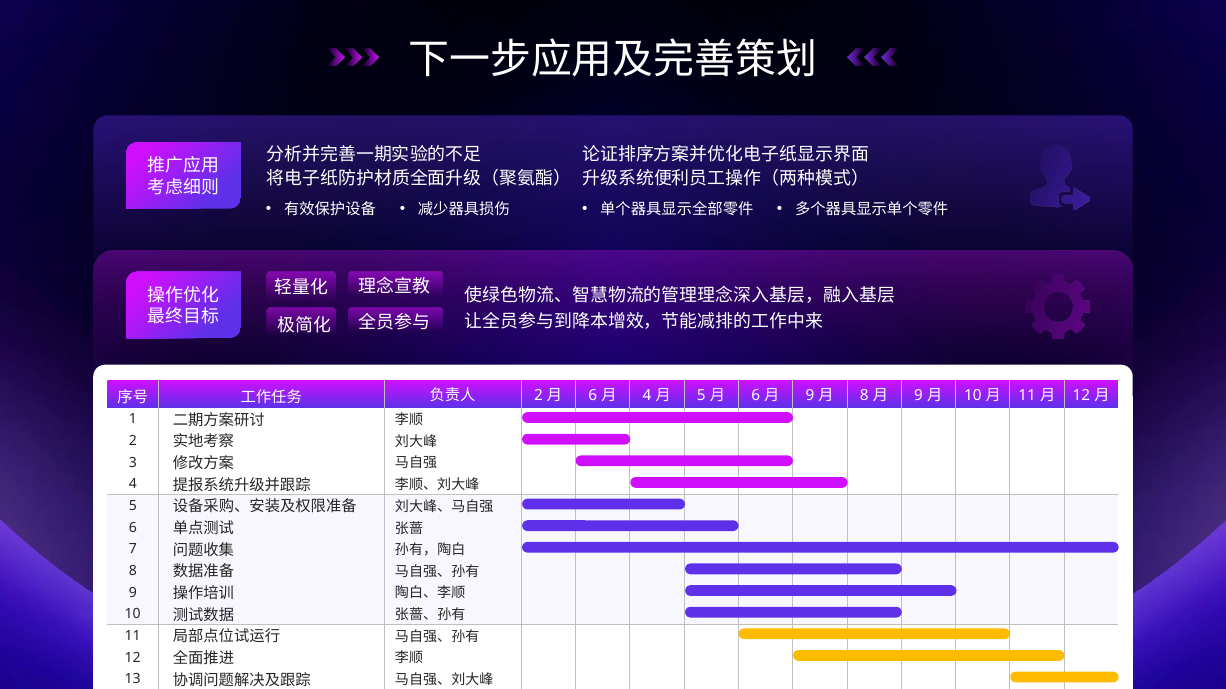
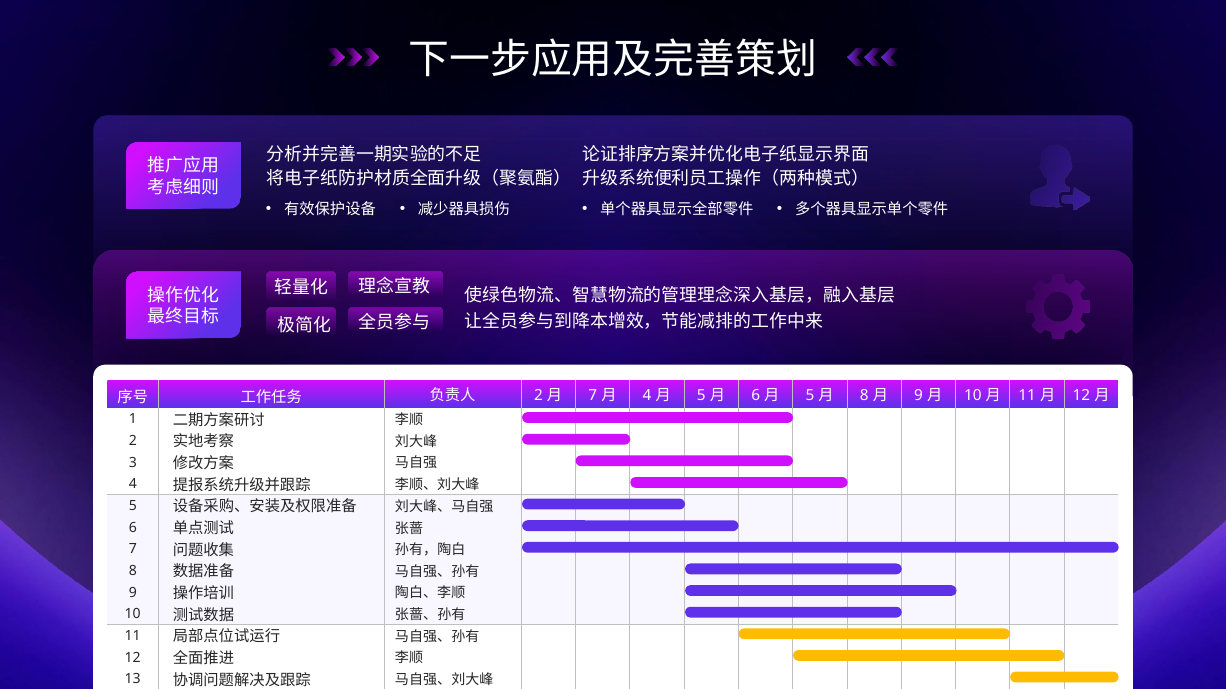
6 at (593, 396): 6 -> 7
9 at (810, 396): 9 -> 5
